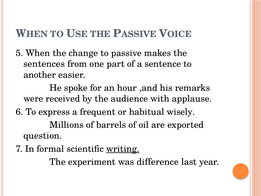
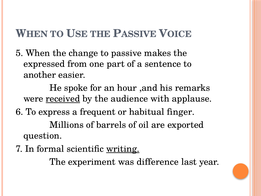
sentences: sentences -> expressed
received underline: none -> present
wisely: wisely -> finger
